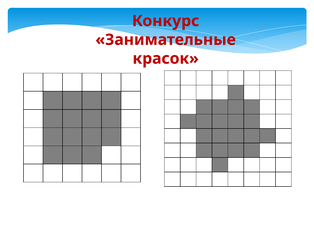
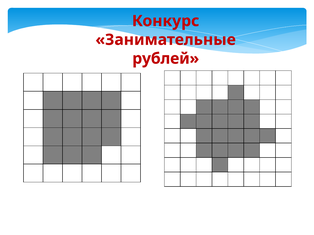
красок: красок -> рублей
